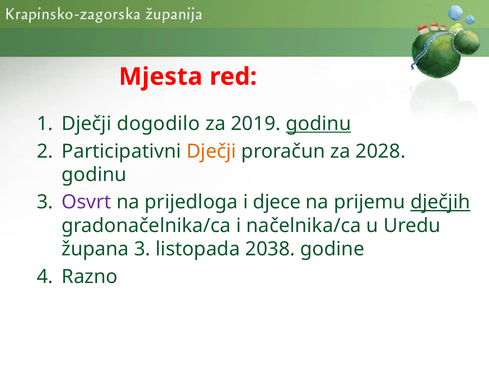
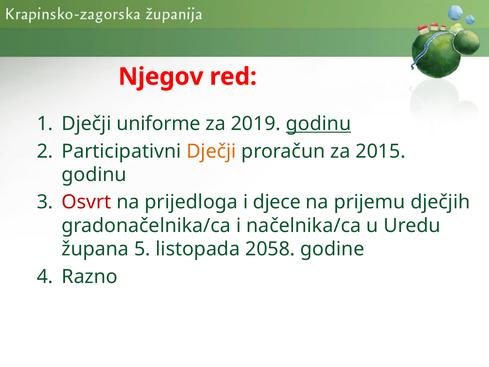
Mjesta: Mjesta -> Njegov
dogodilo: dogodilo -> uniforme
2028: 2028 -> 2015
Osvrt colour: purple -> red
dječjih underline: present -> none
župana 3: 3 -> 5
2038: 2038 -> 2058
